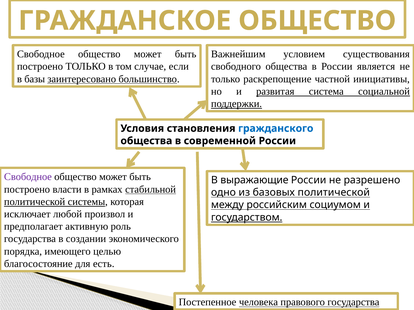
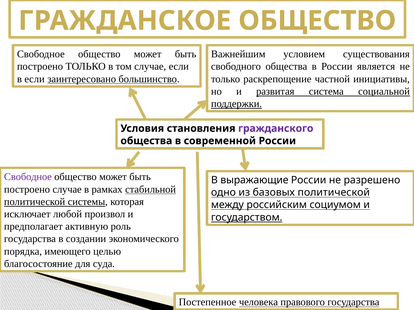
в базы: базы -> если
гражданского colour: blue -> purple
построено власти: власти -> случае
есть: есть -> суда
